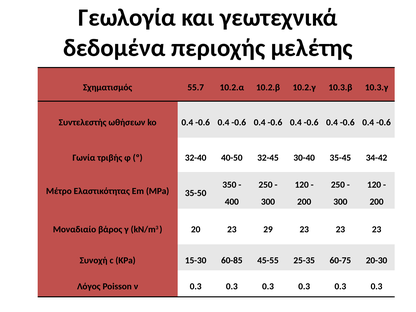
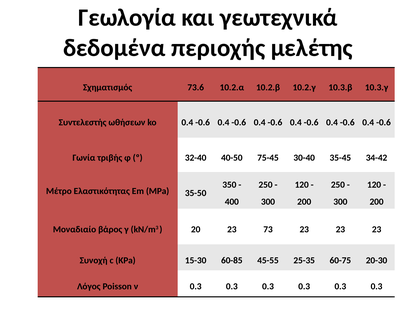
55.7: 55.7 -> 73.6
32-45: 32-45 -> 75-45
29: 29 -> 73
